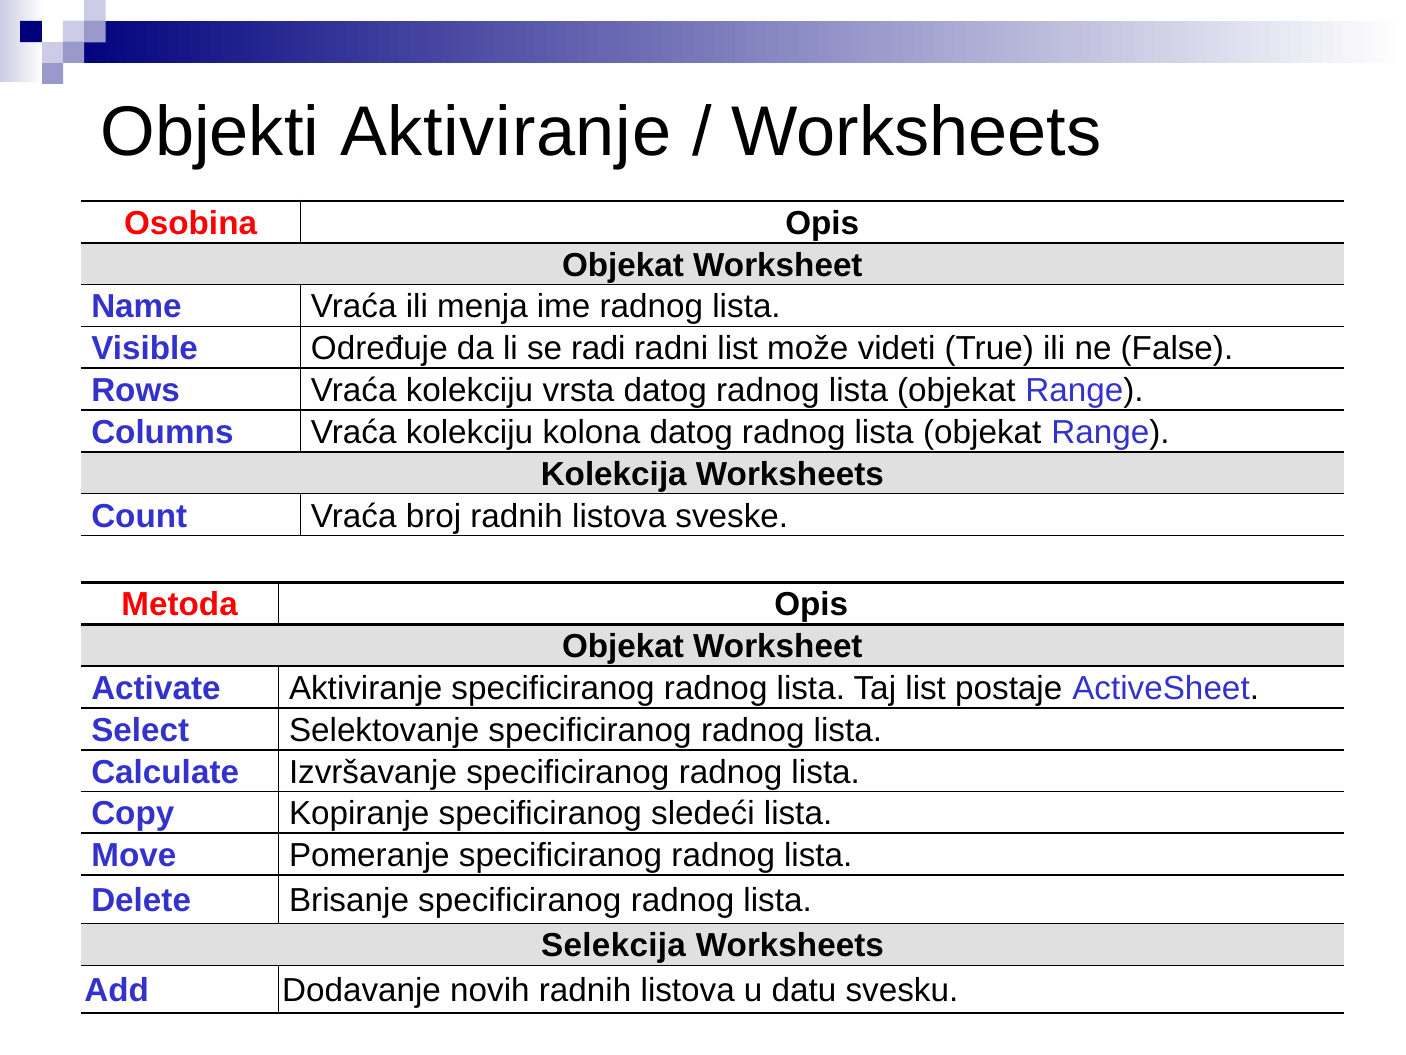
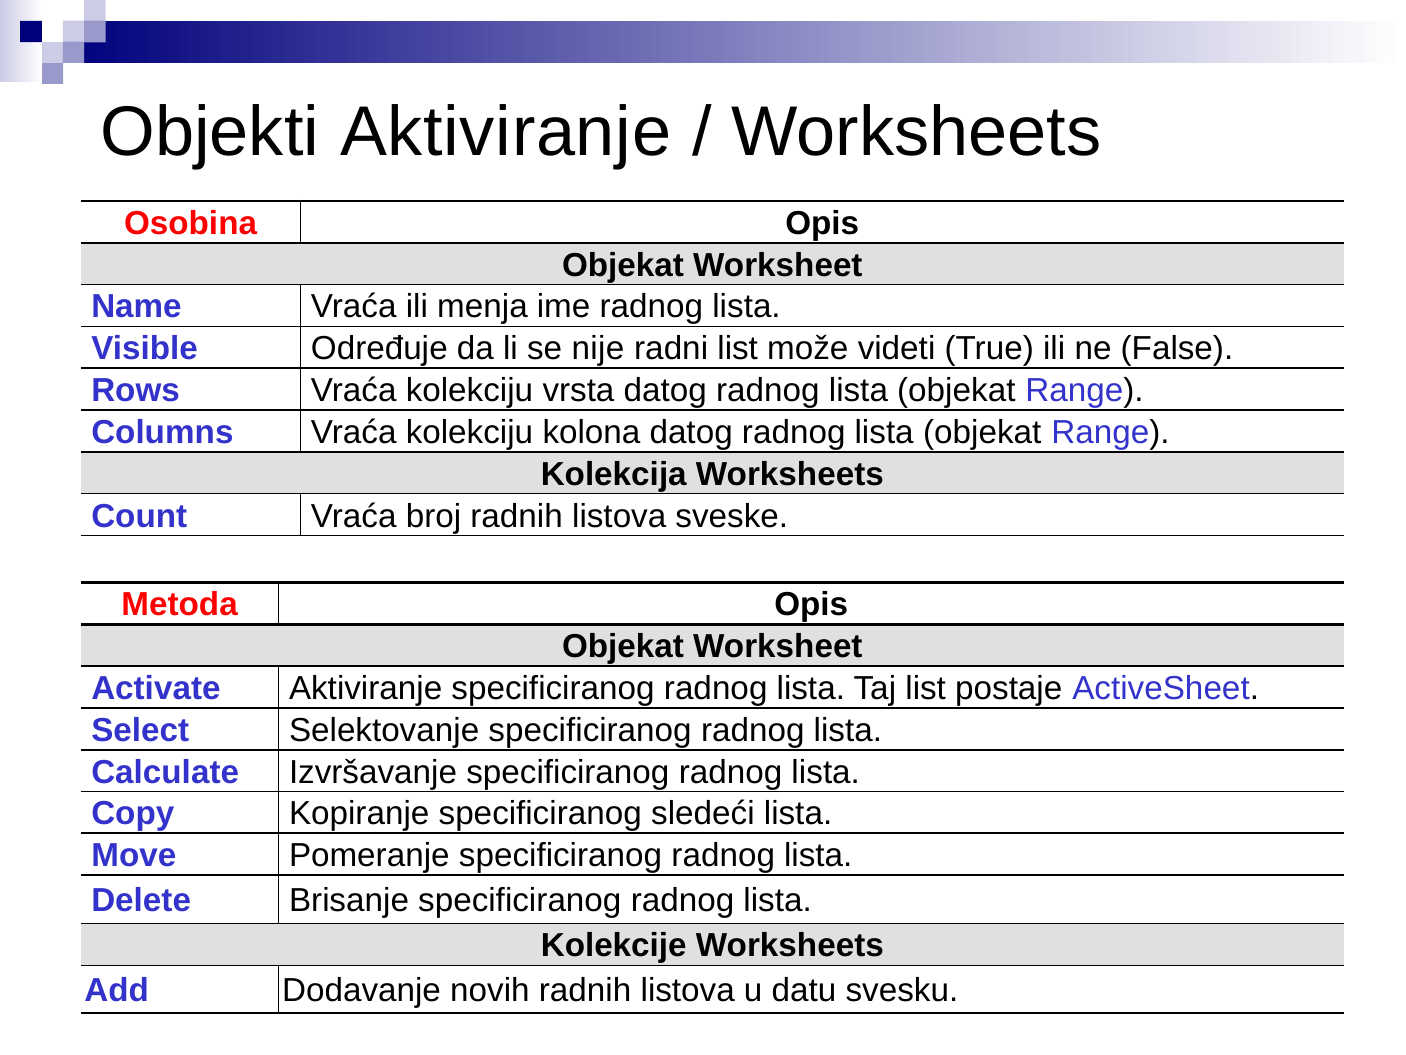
radi: radi -> nije
Selekcija: Selekcija -> Kolekcije
